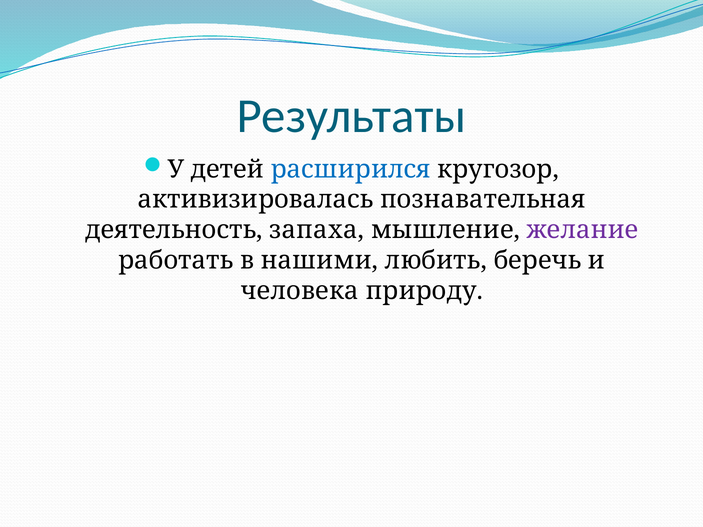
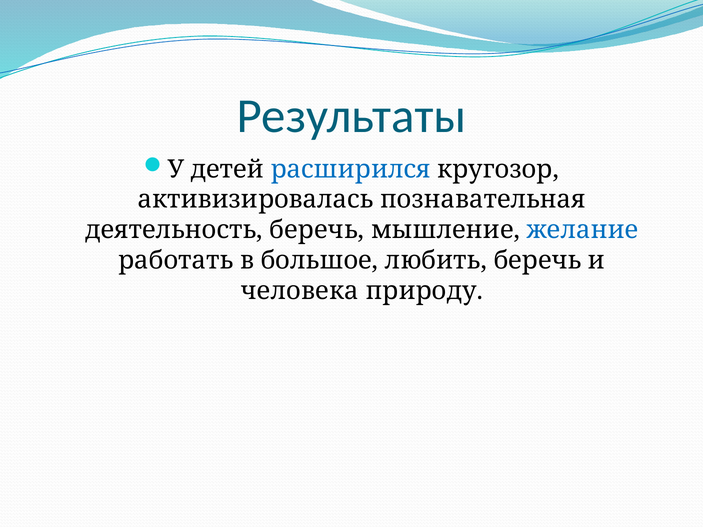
деятельность запаха: запаха -> беречь
желание colour: purple -> blue
нашими: нашими -> большое
